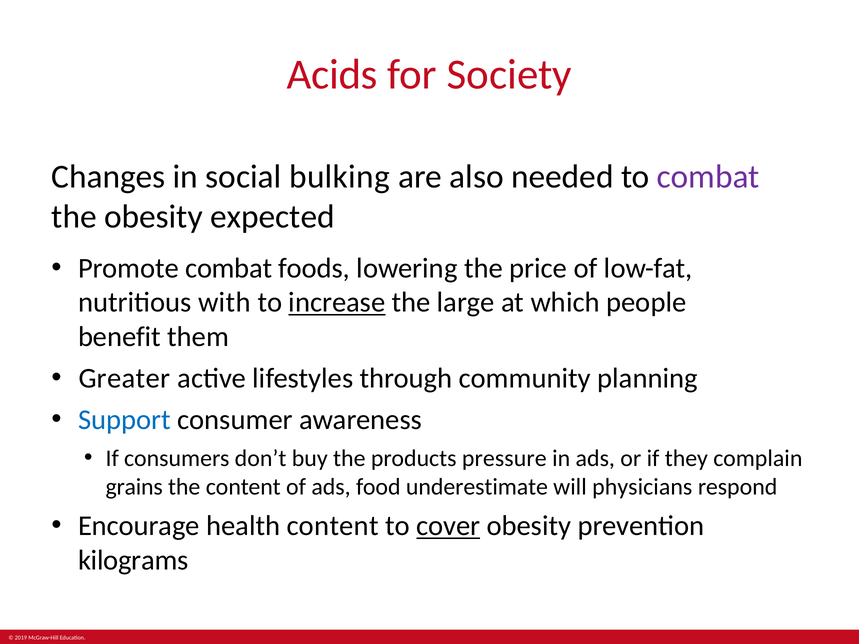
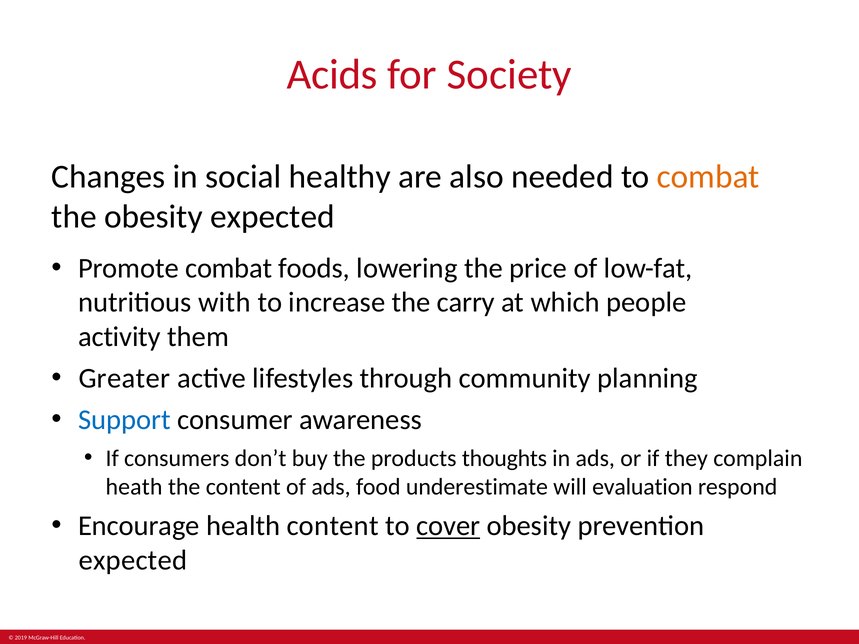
bulking: bulking -> healthy
combat at (708, 177) colour: purple -> orange
increase underline: present -> none
large: large -> carry
benefit: benefit -> activity
pressure: pressure -> thoughts
grains: grains -> heath
physicians: physicians -> evaluation
kilograms at (133, 560): kilograms -> expected
